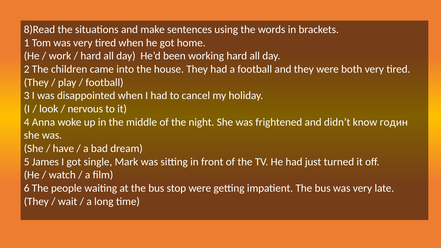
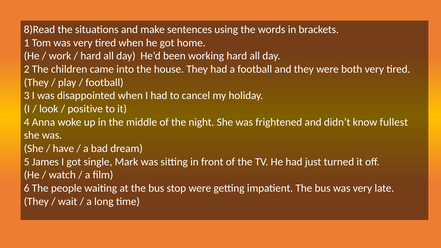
nervous: nervous -> positive
годин: годин -> fullest
